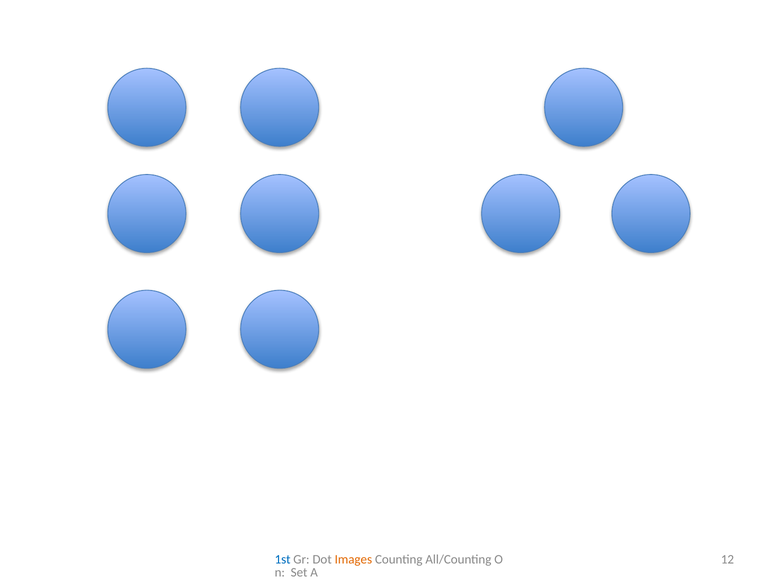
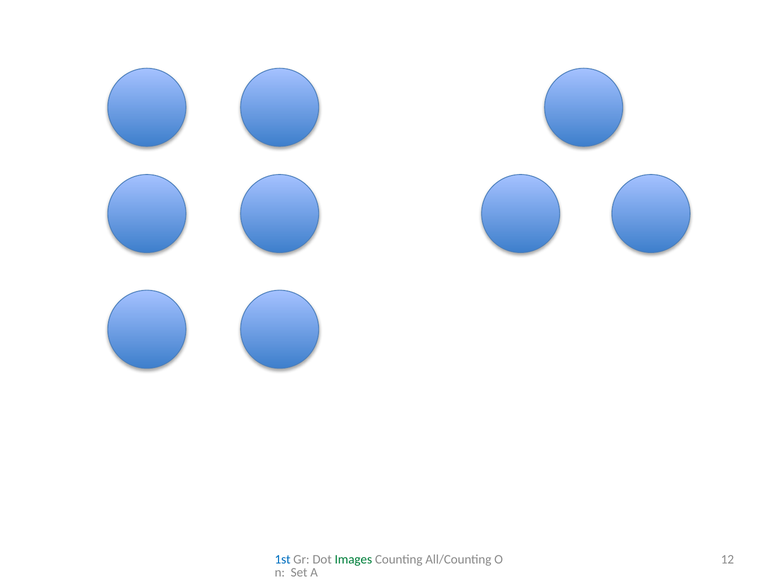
Images colour: orange -> green
